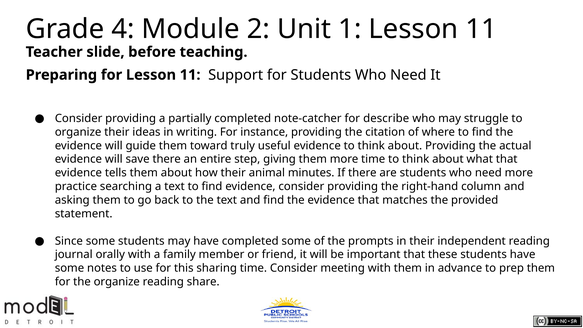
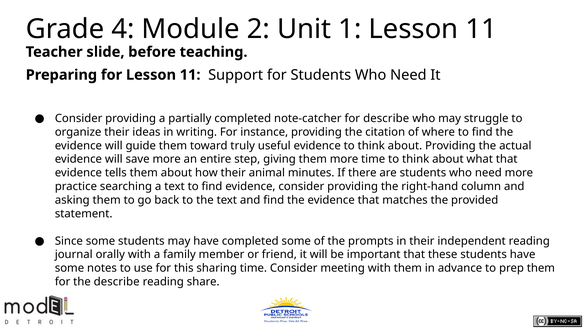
save there: there -> more
the organize: organize -> describe
